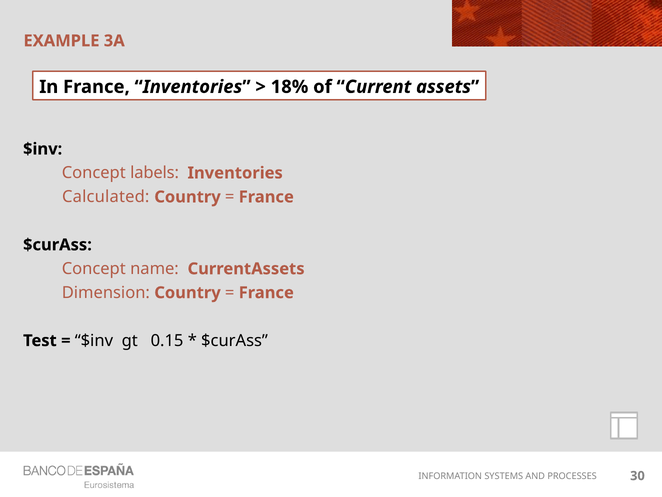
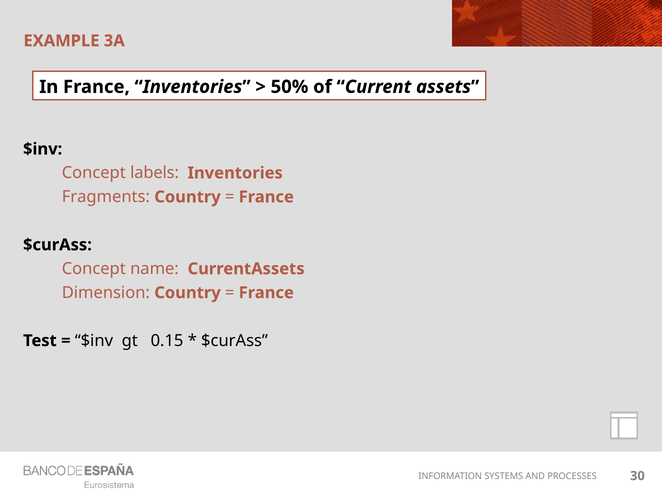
18%: 18% -> 50%
Calculated: Calculated -> Fragments
